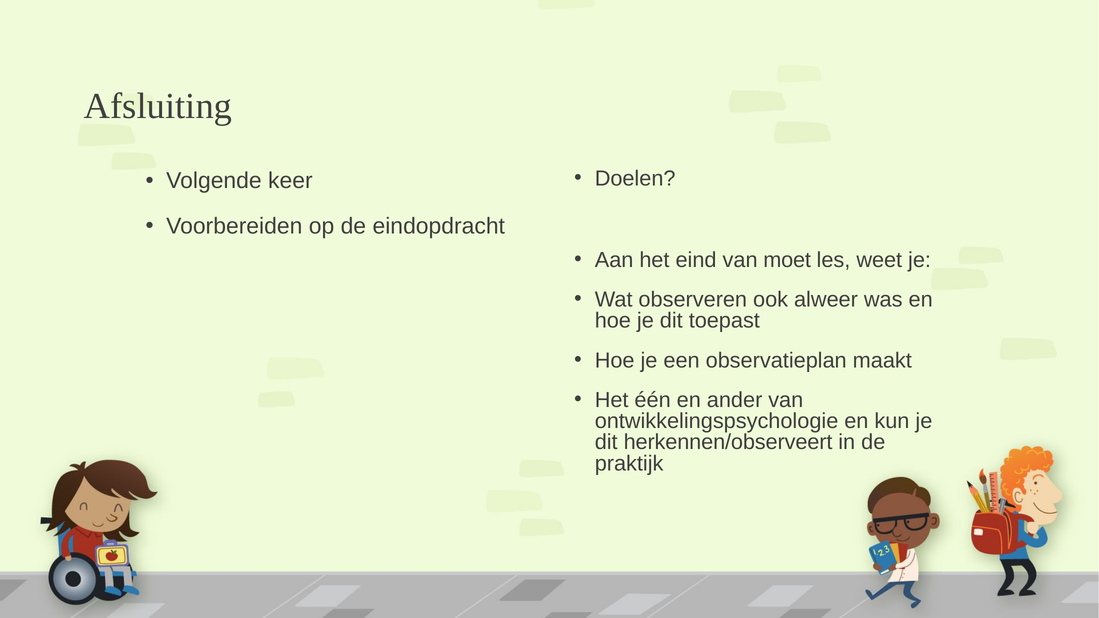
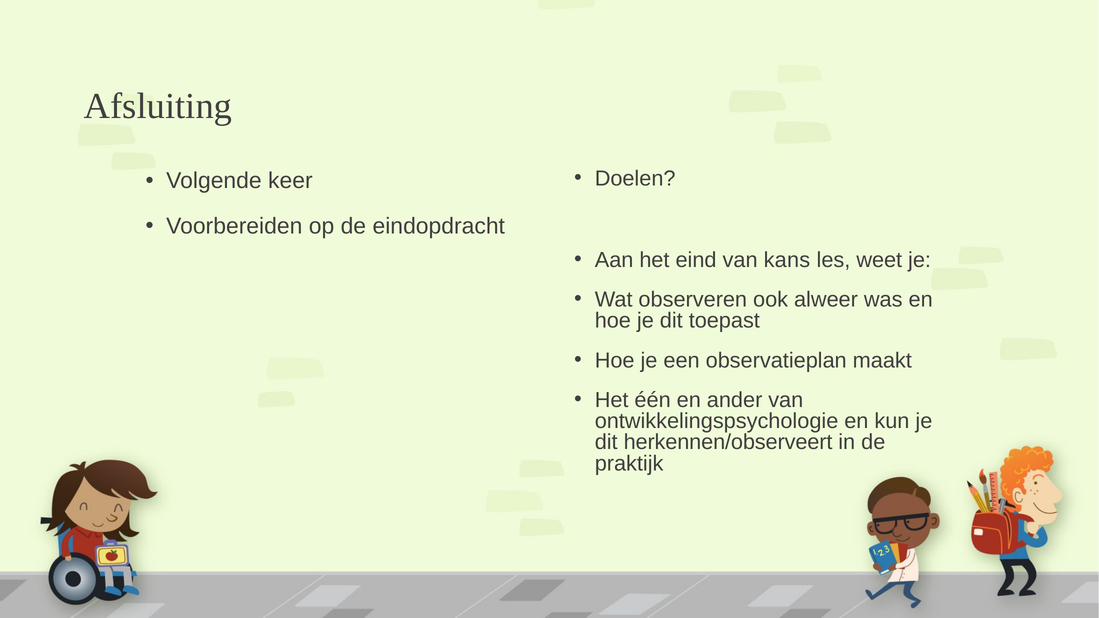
moet: moet -> kans
